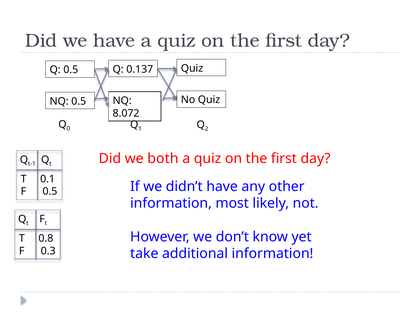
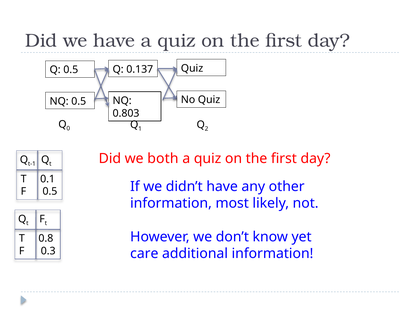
8.072: 8.072 -> 0.803
take: take -> care
